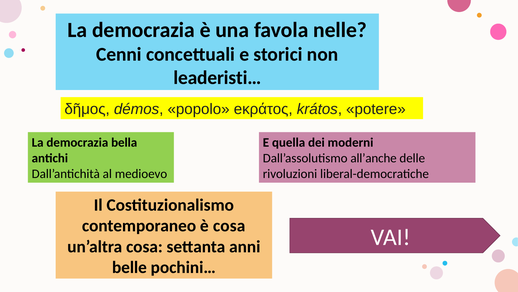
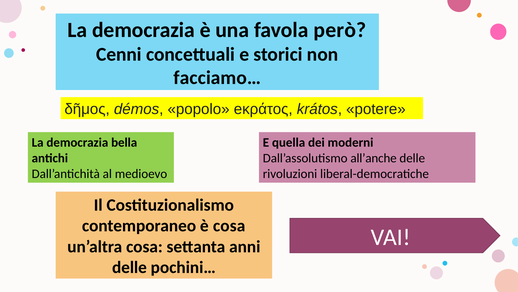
nelle: nelle -> però
leaderisti…: leaderisti… -> facciamo…
belle at (129, 267): belle -> delle
